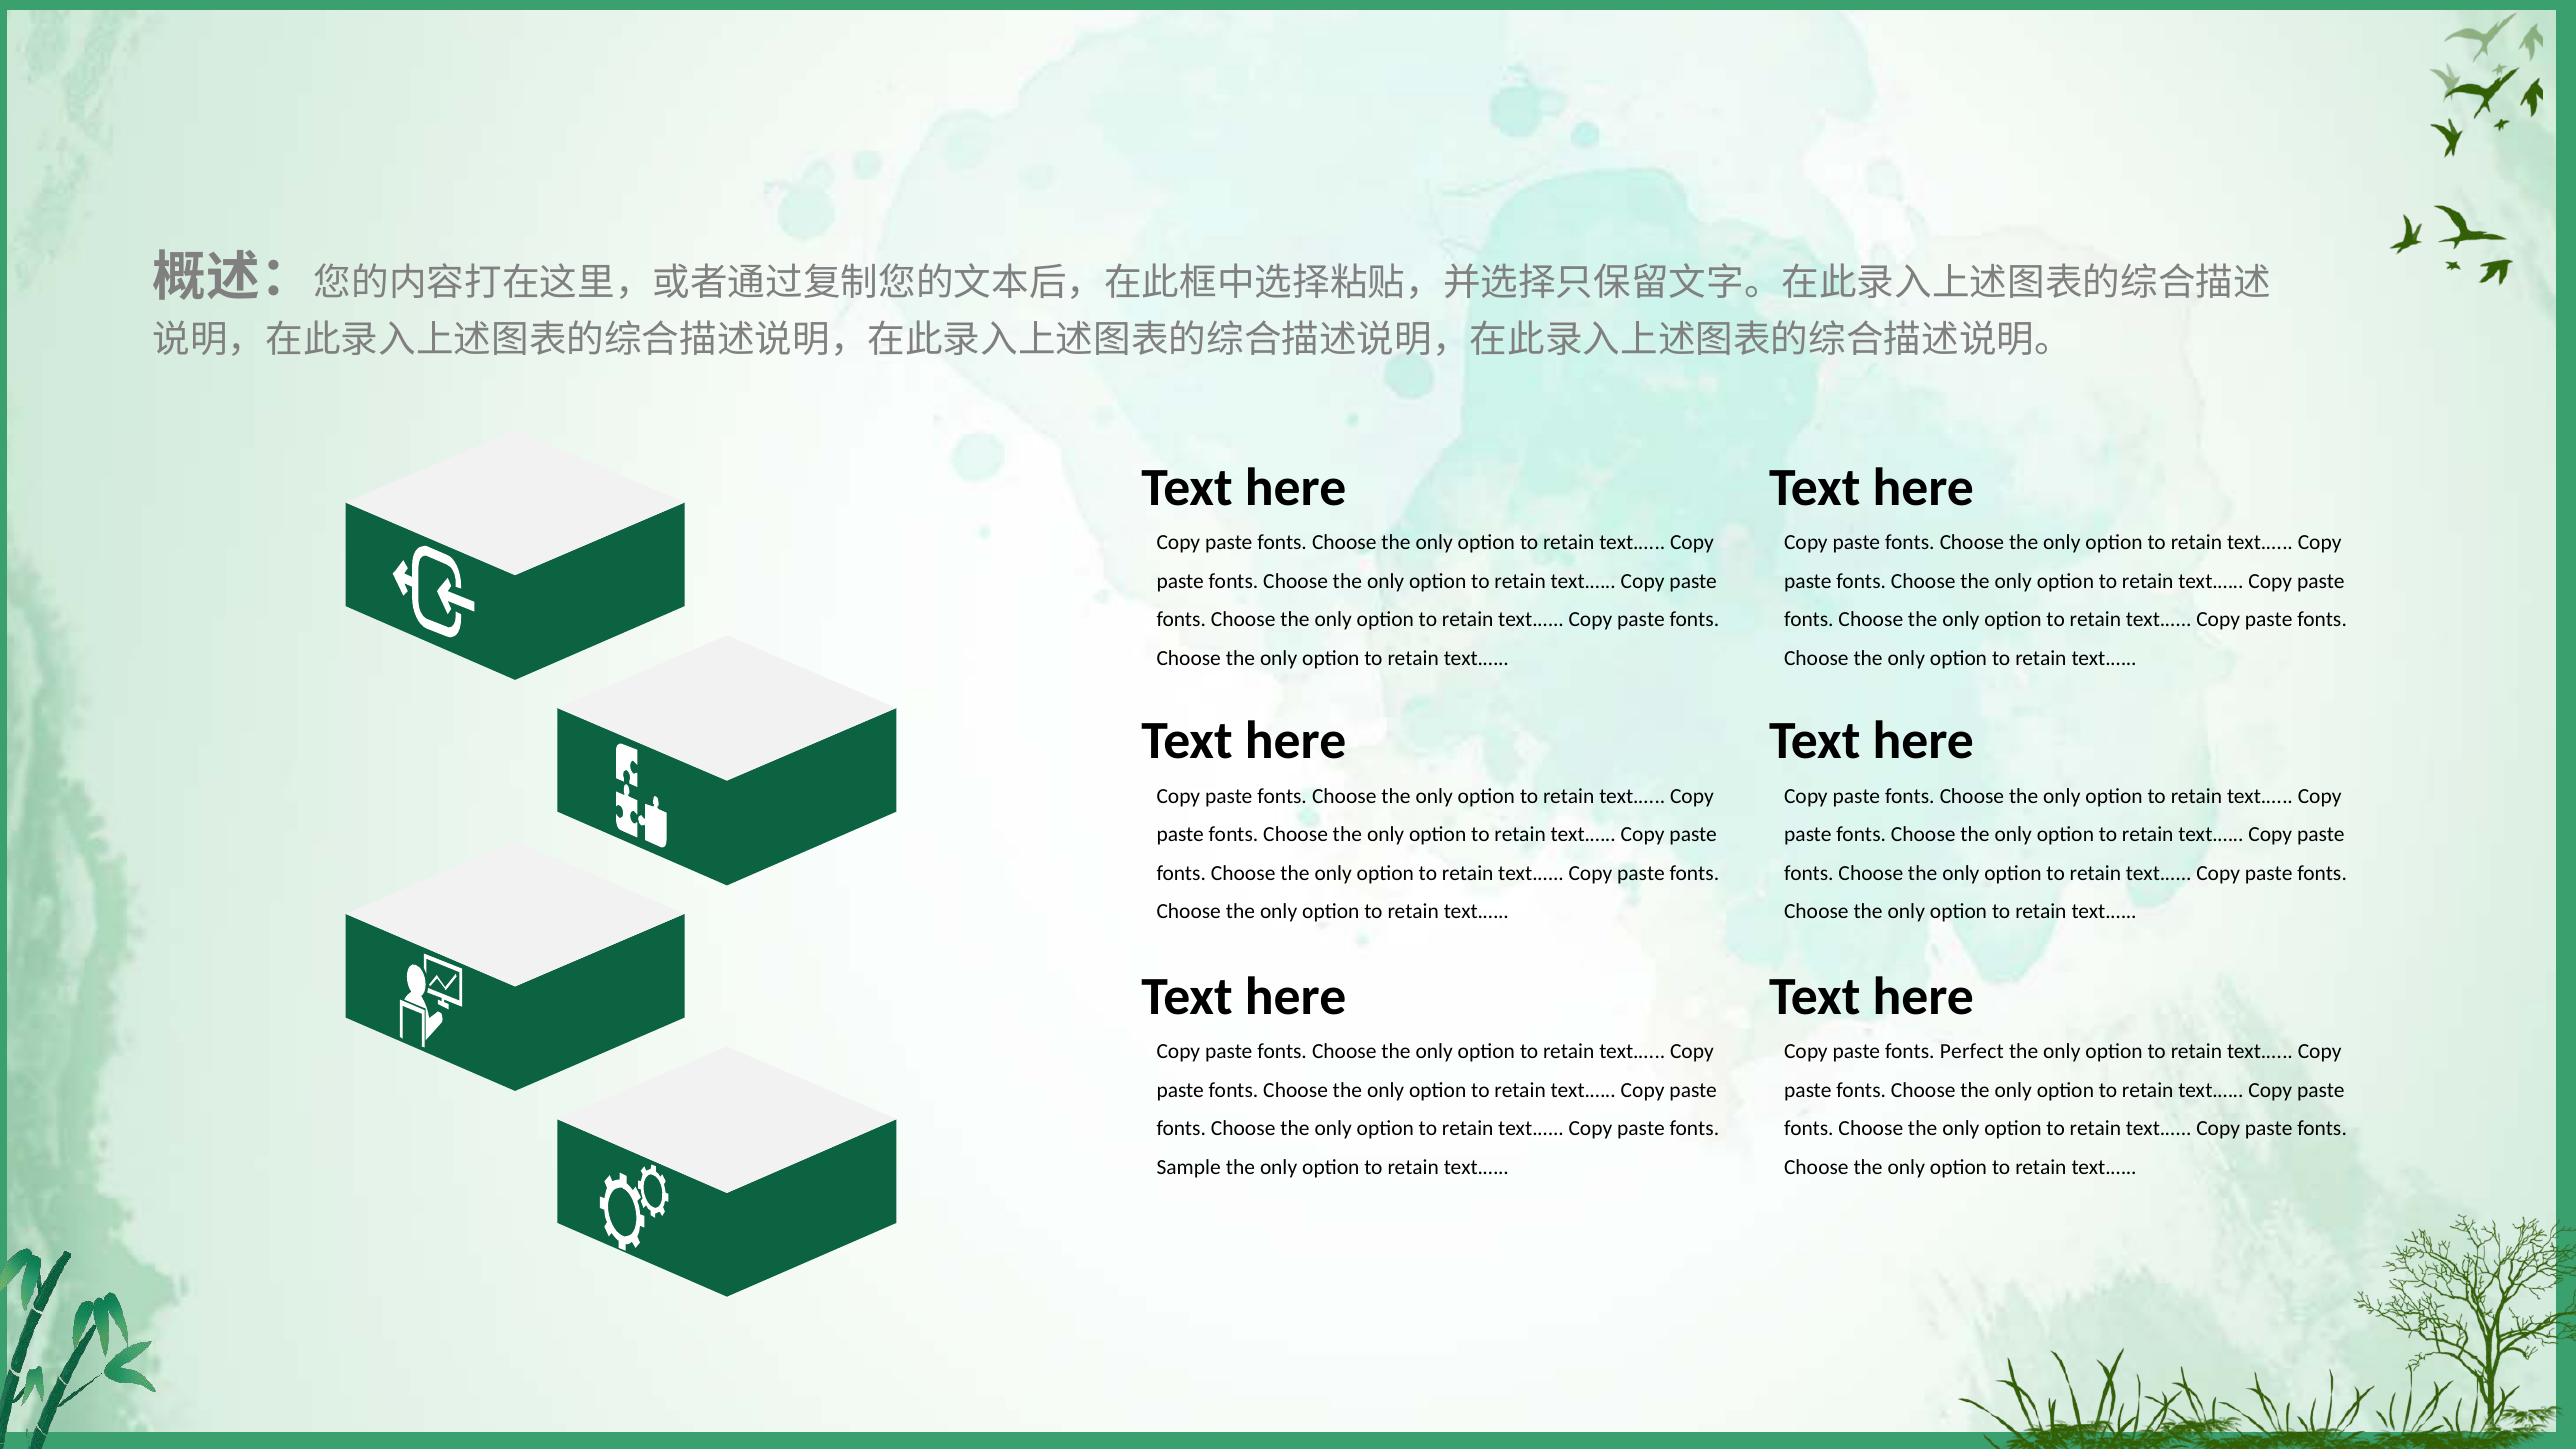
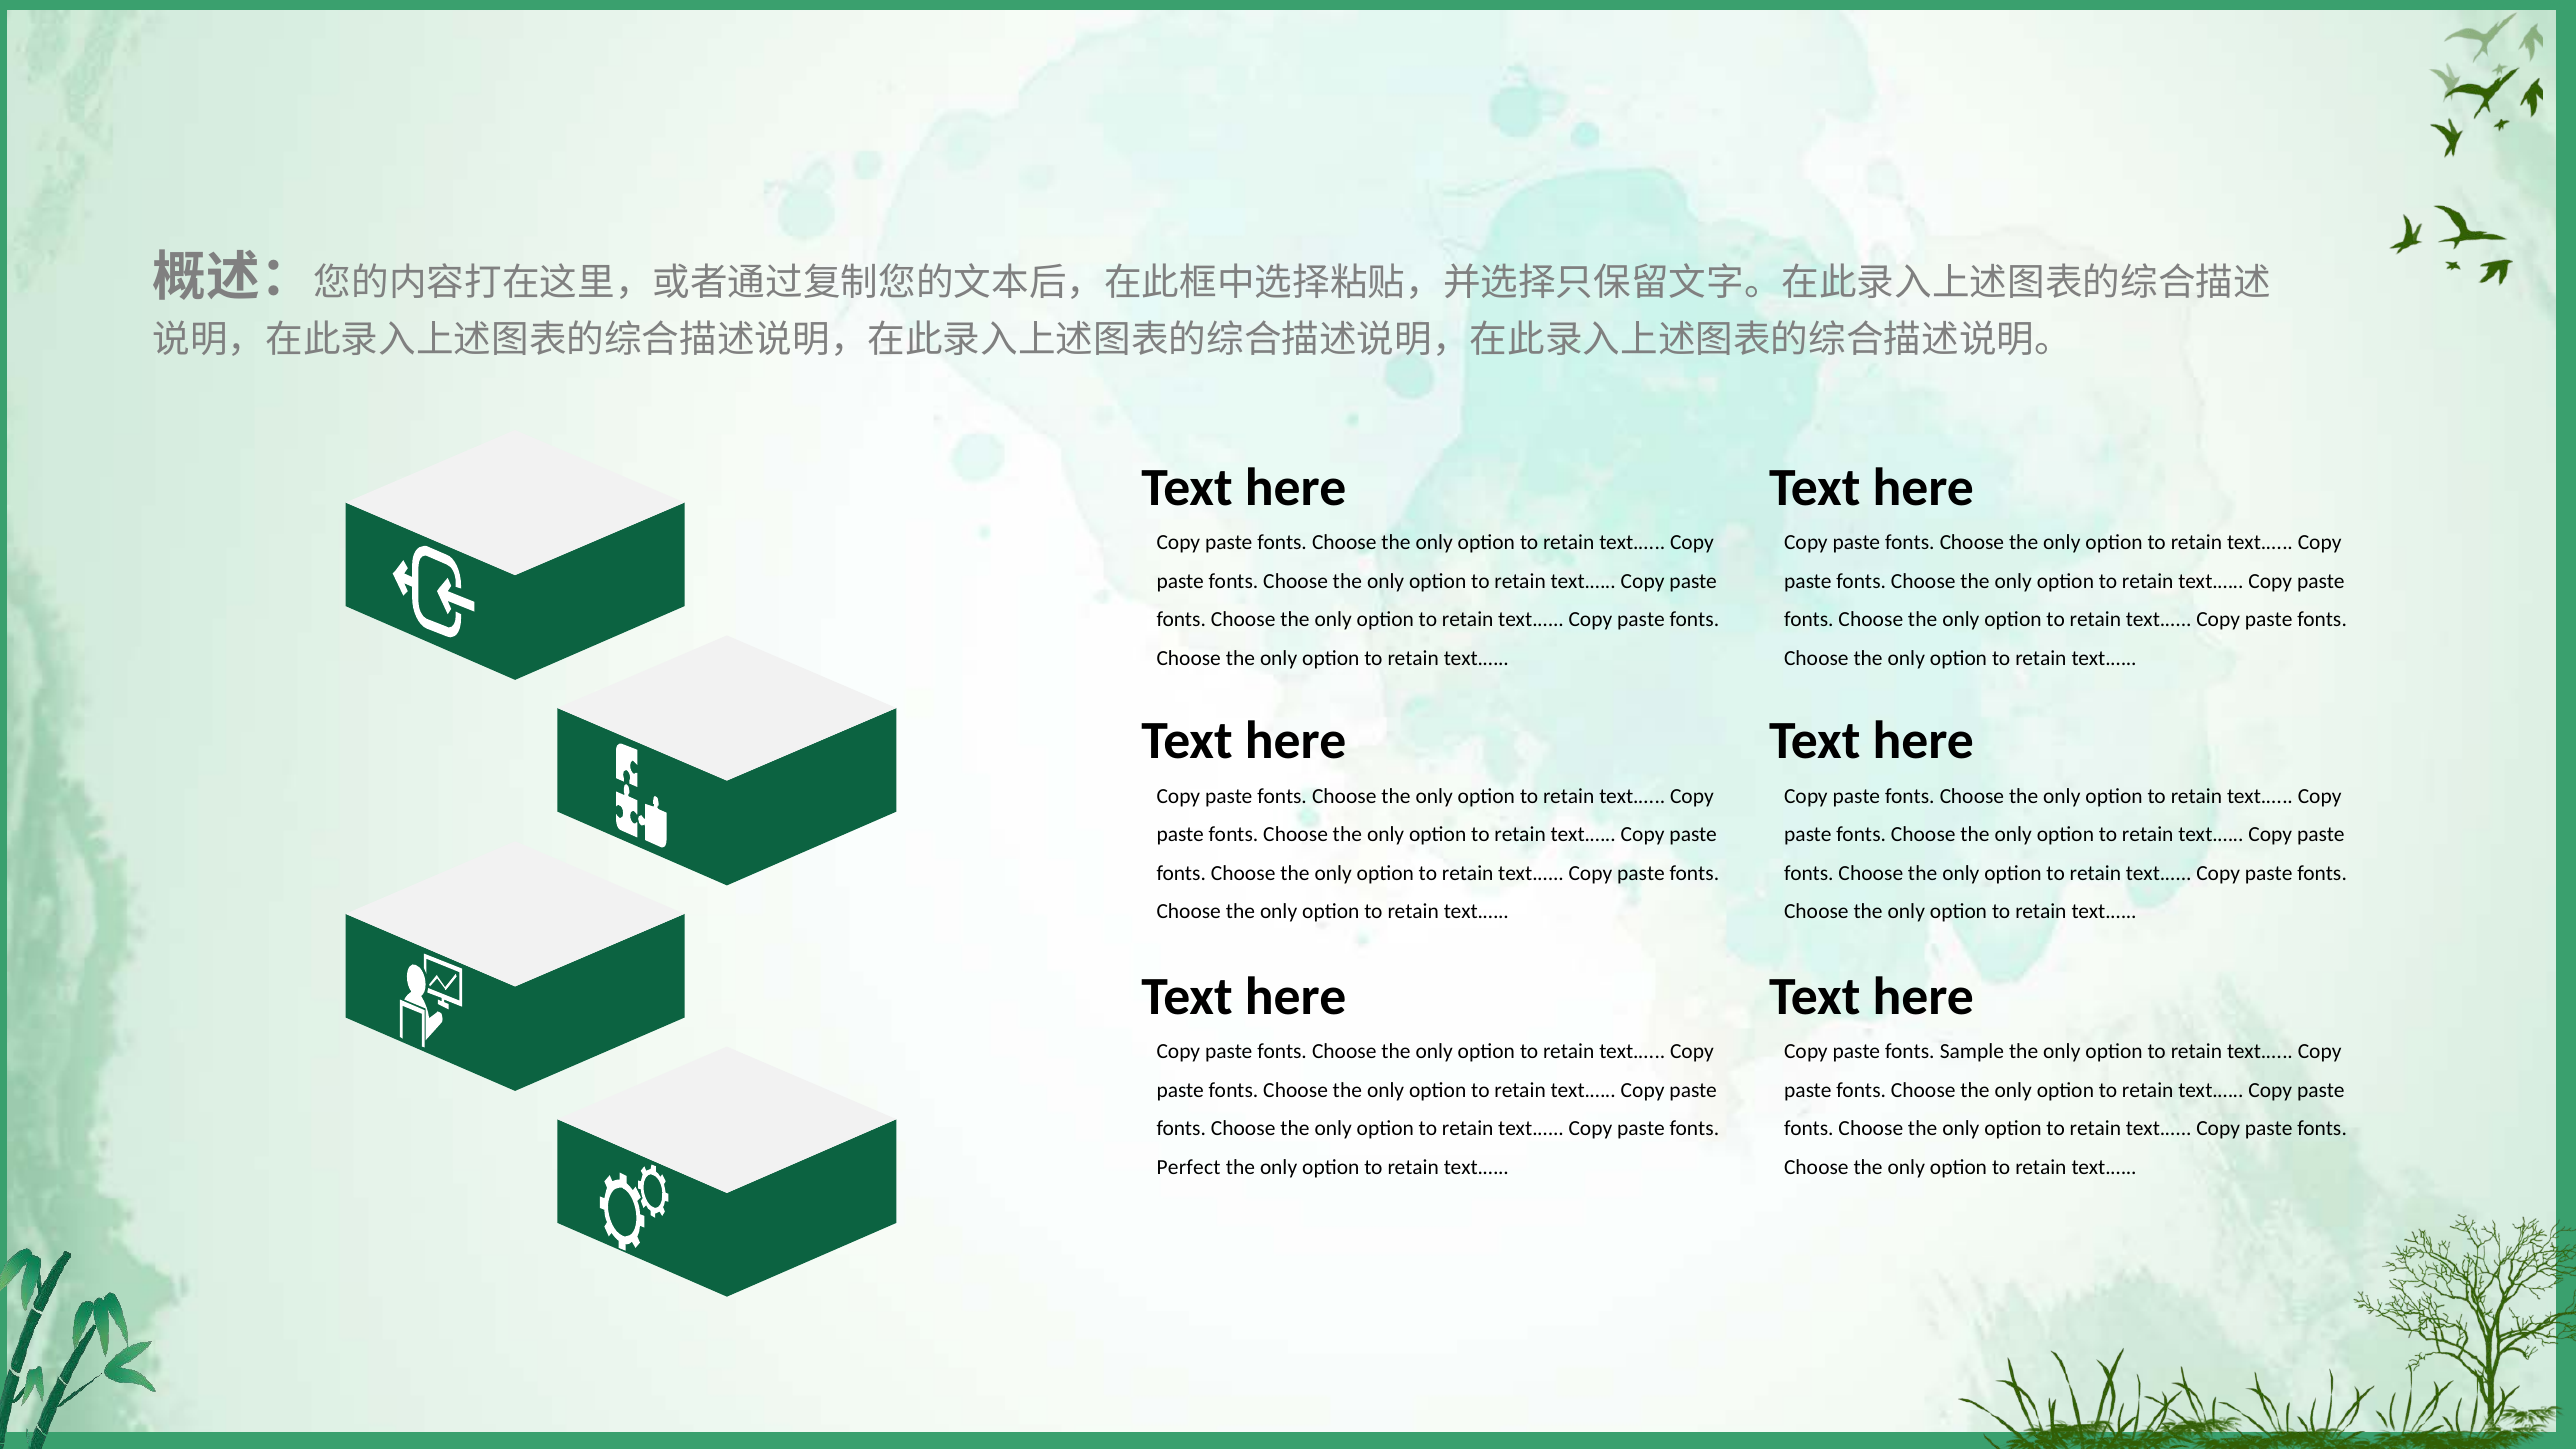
Perfect: Perfect -> Sample
Sample: Sample -> Perfect
